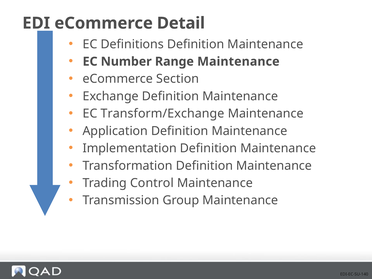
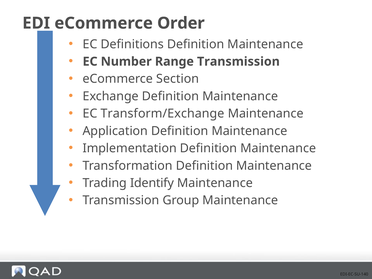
Detail: Detail -> Order
Range Maintenance: Maintenance -> Transmission
Control: Control -> Identify
